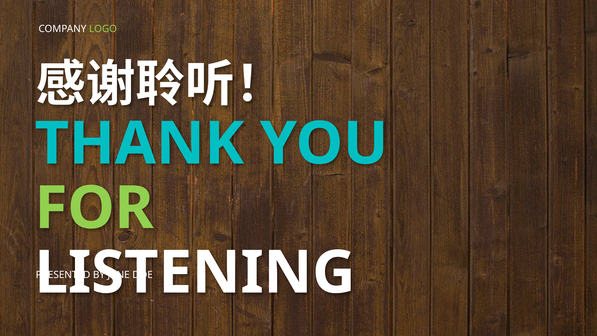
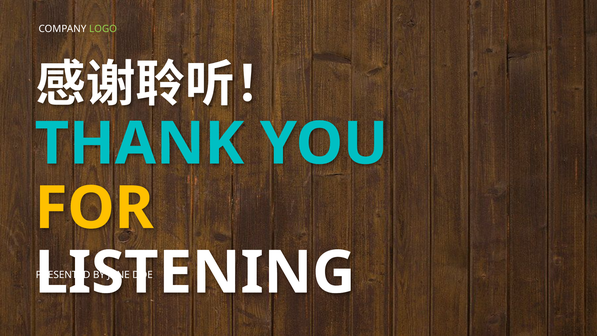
FOR colour: light green -> yellow
